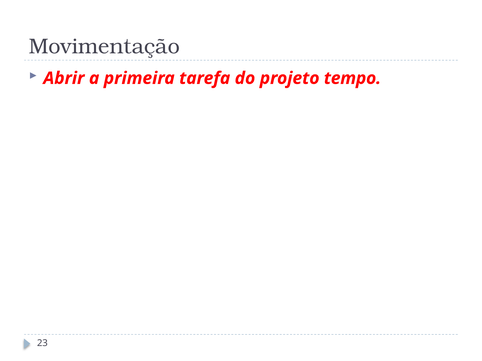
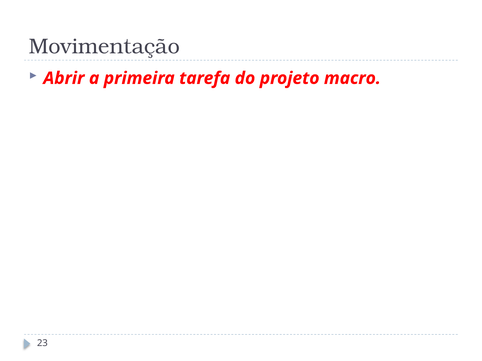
tempo: tempo -> macro
